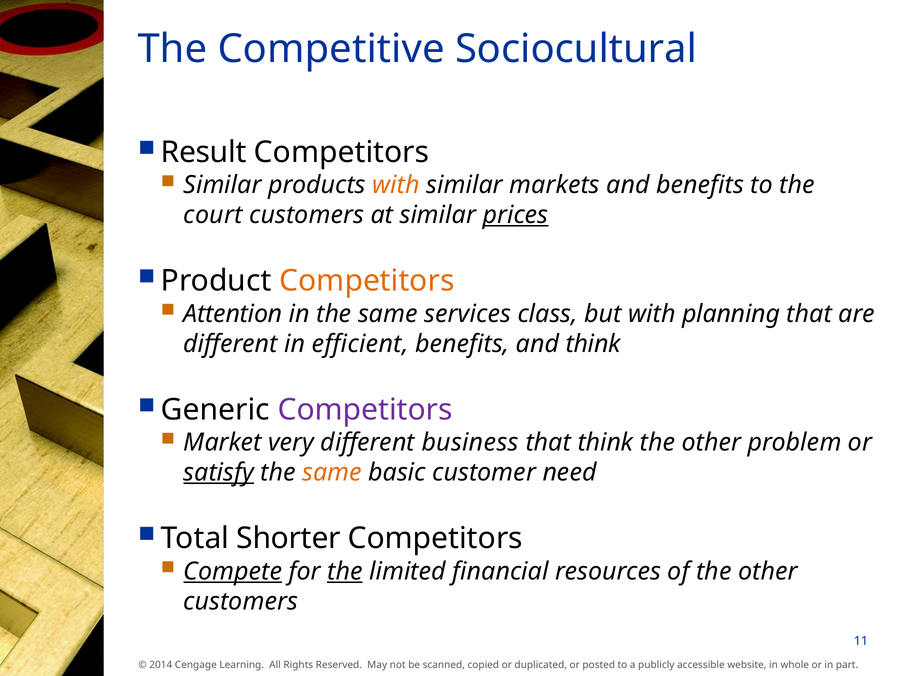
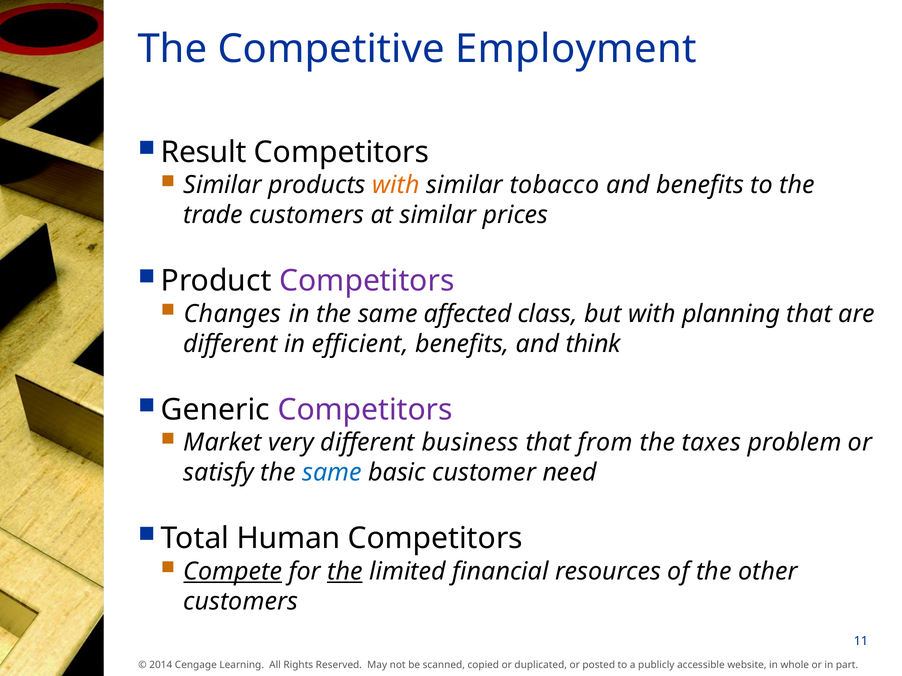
Sociocultural: Sociocultural -> Employment
markets: markets -> tobacco
court: court -> trade
prices underline: present -> none
Competitors at (367, 281) colour: orange -> purple
Attention: Attention -> Changes
services: services -> affected
that think: think -> from
other at (711, 443): other -> taxes
satisfy underline: present -> none
same at (332, 473) colour: orange -> blue
Shorter: Shorter -> Human
